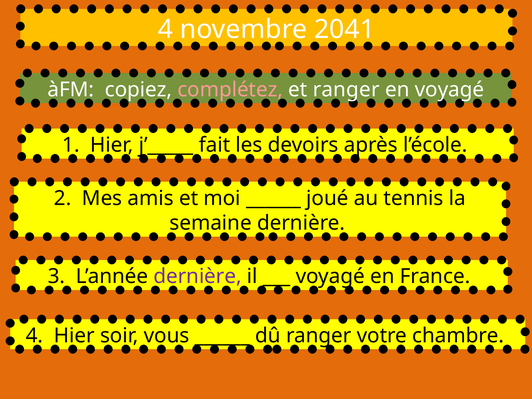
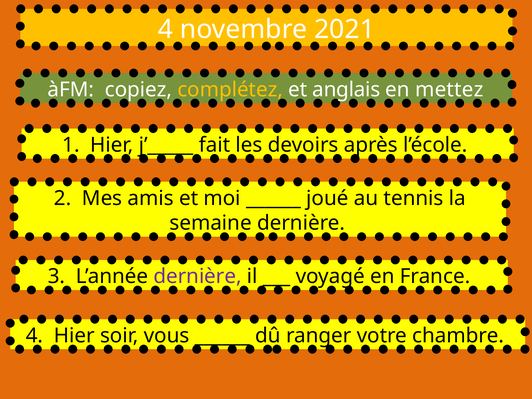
2041: 2041 -> 2021
complétez colour: pink -> yellow
et ranger: ranger -> anglais
en voyagé: voyagé -> mettez
